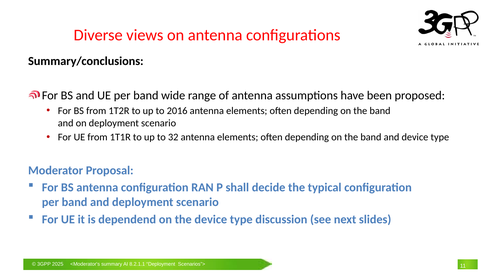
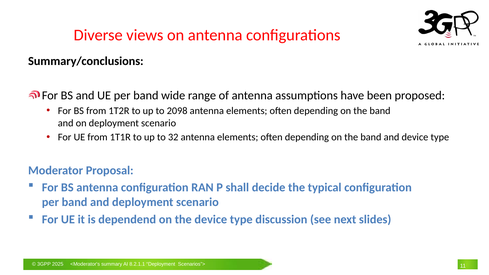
2016: 2016 -> 2098
